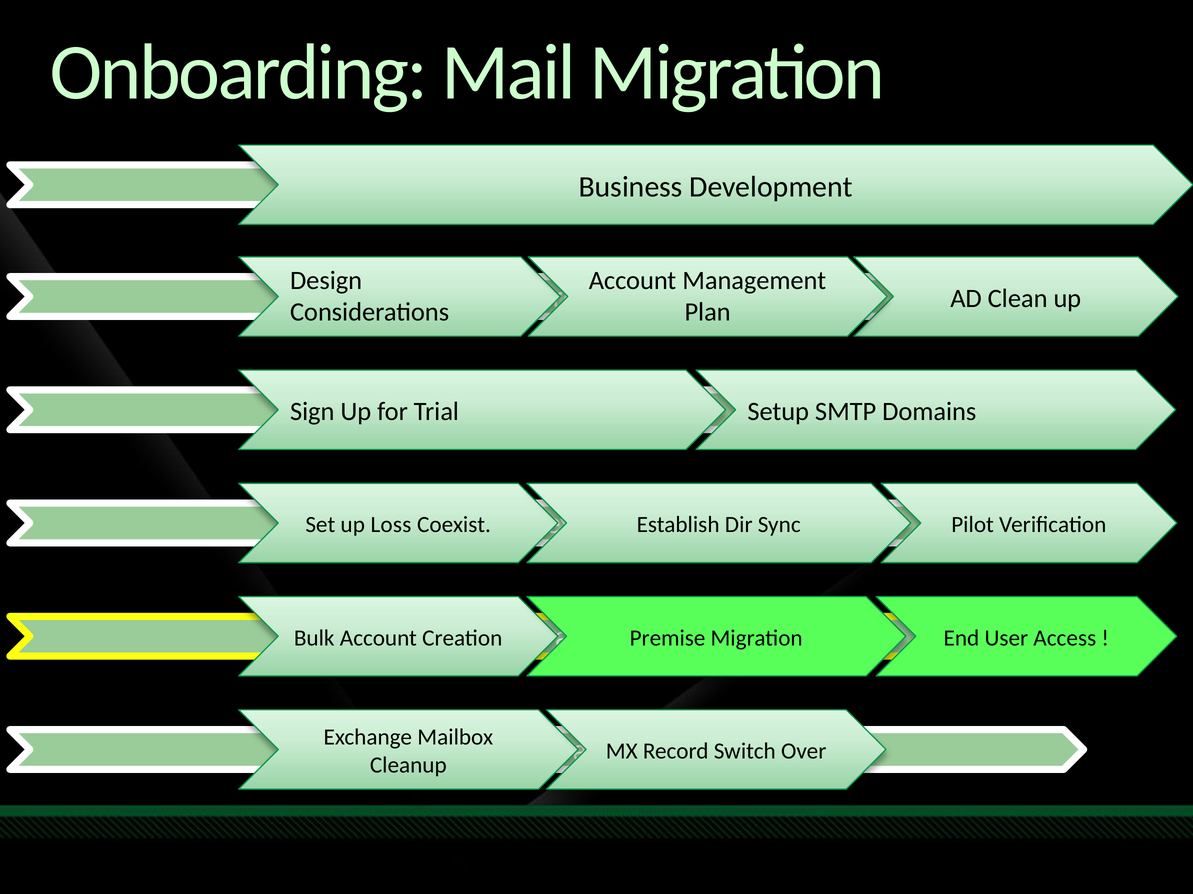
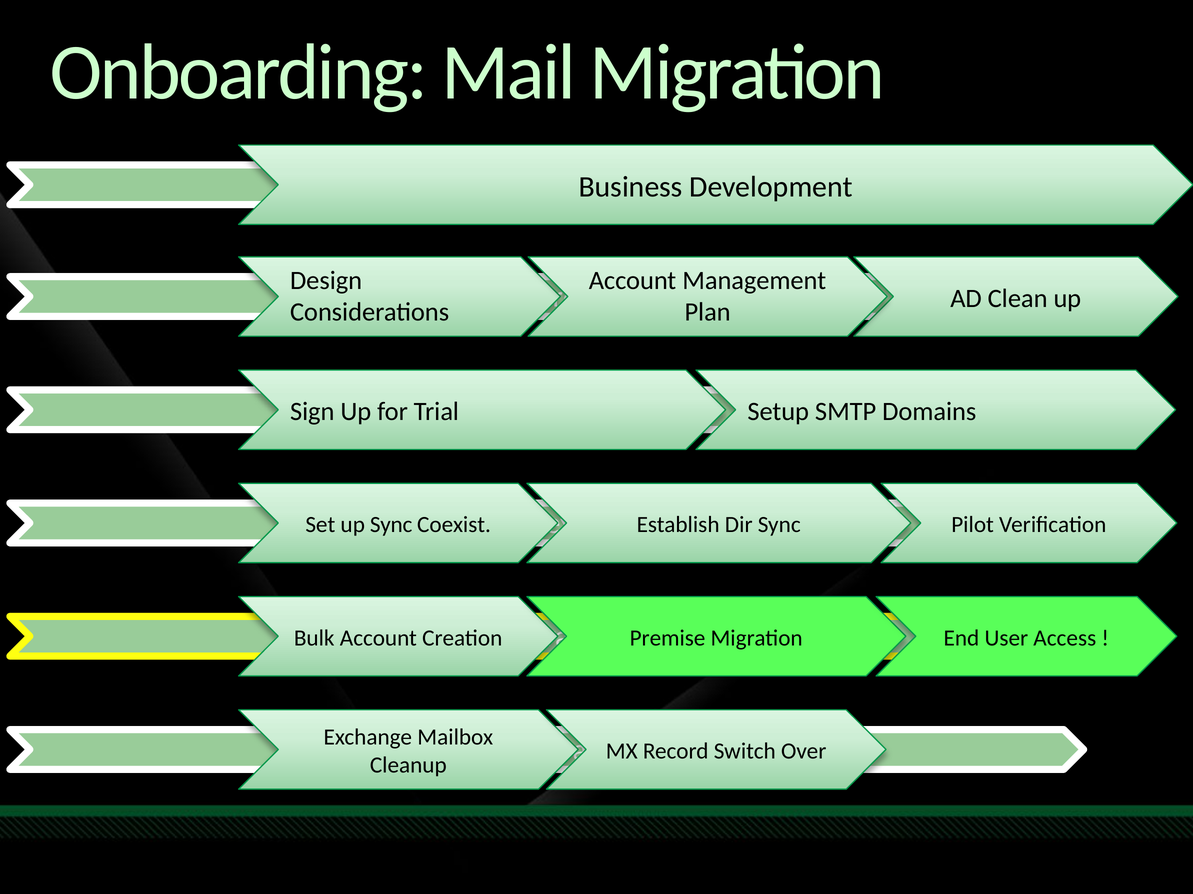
up Loss: Loss -> Sync
